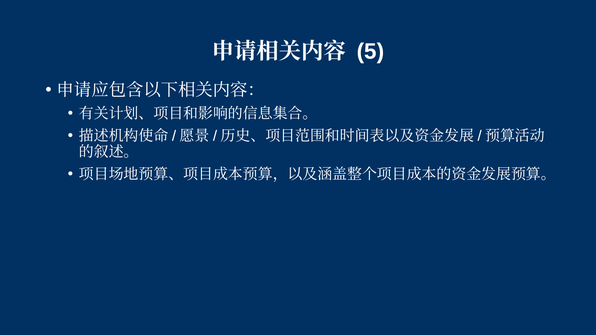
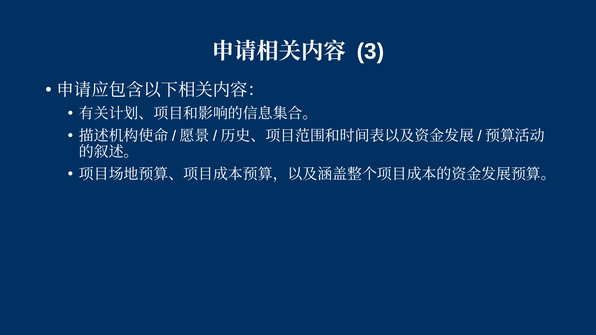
5: 5 -> 3
